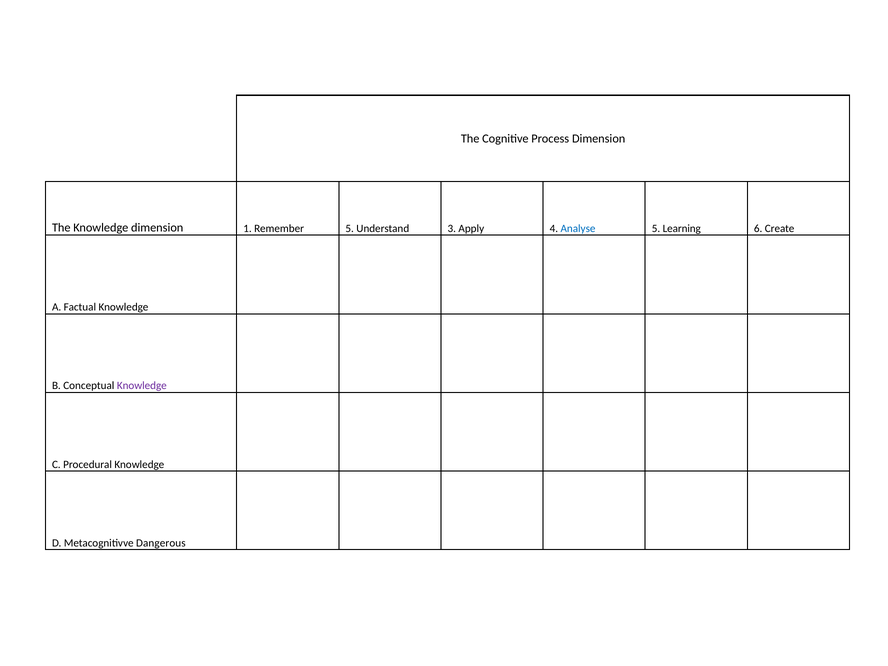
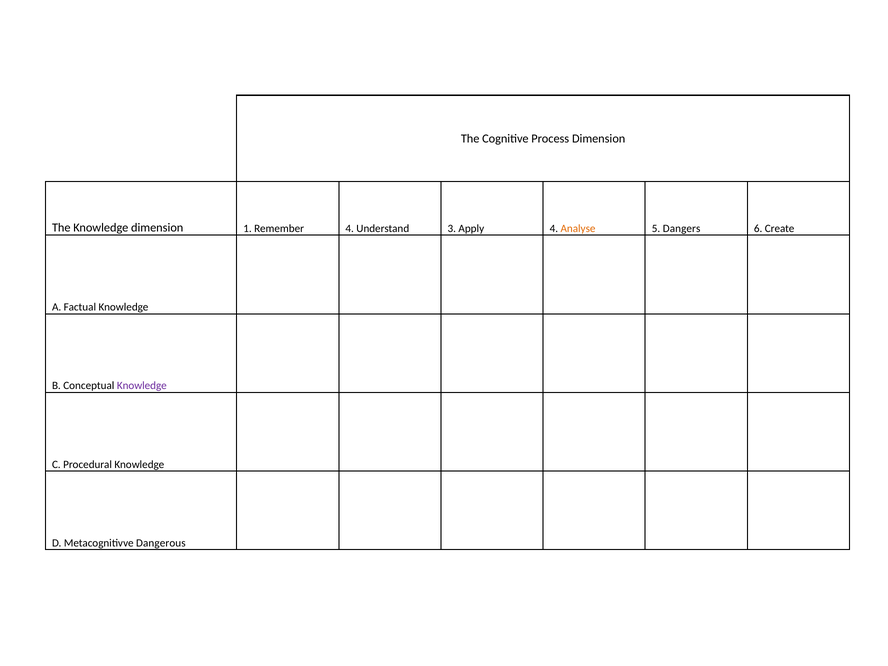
Remember 5: 5 -> 4
Analyse colour: blue -> orange
Learning: Learning -> Dangers
